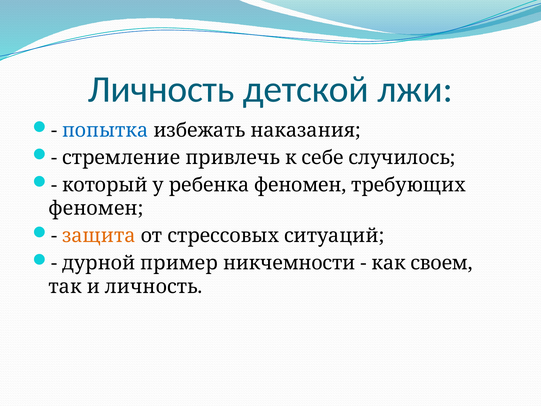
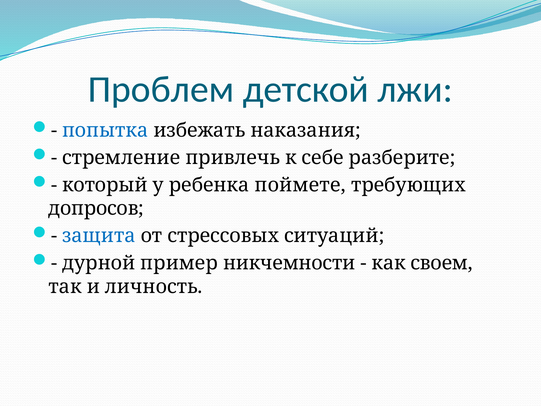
Личность at (161, 89): Личность -> Проблем
случилось: случилось -> разберите
ребенка феномен: феномен -> поймете
феномен at (96, 208): феномен -> допросов
защита colour: orange -> blue
